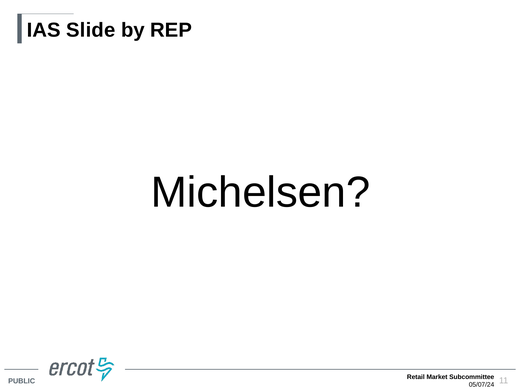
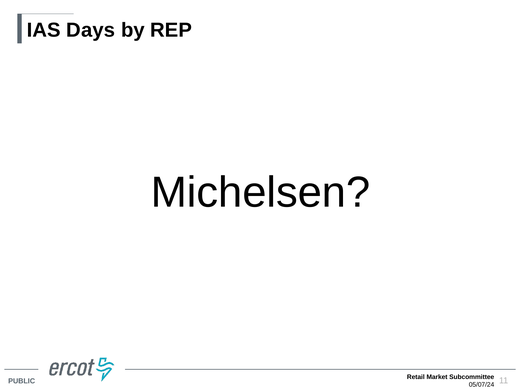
Slide: Slide -> Days
